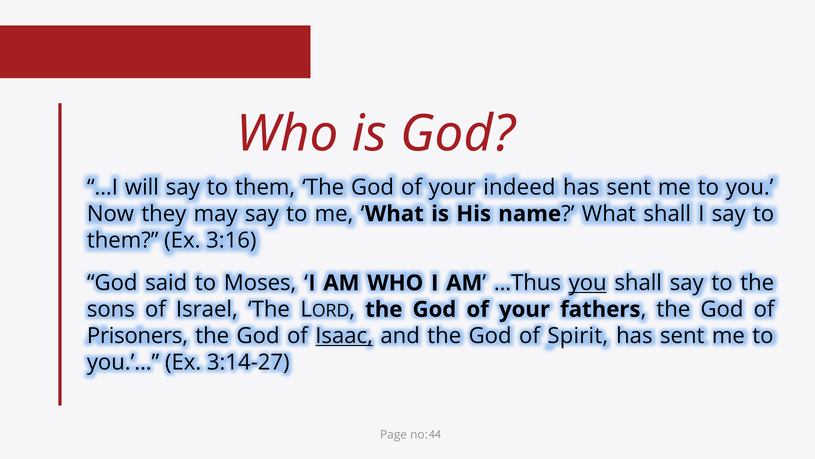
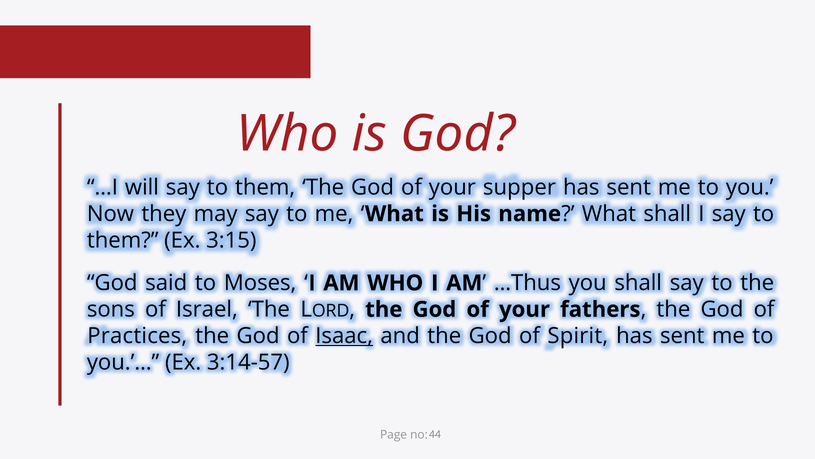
indeed: indeed -> supper
3:16: 3:16 -> 3:15
you at (588, 283) underline: present -> none
Prisoners: Prisoners -> Practices
3:14-27: 3:14-27 -> 3:14-57
